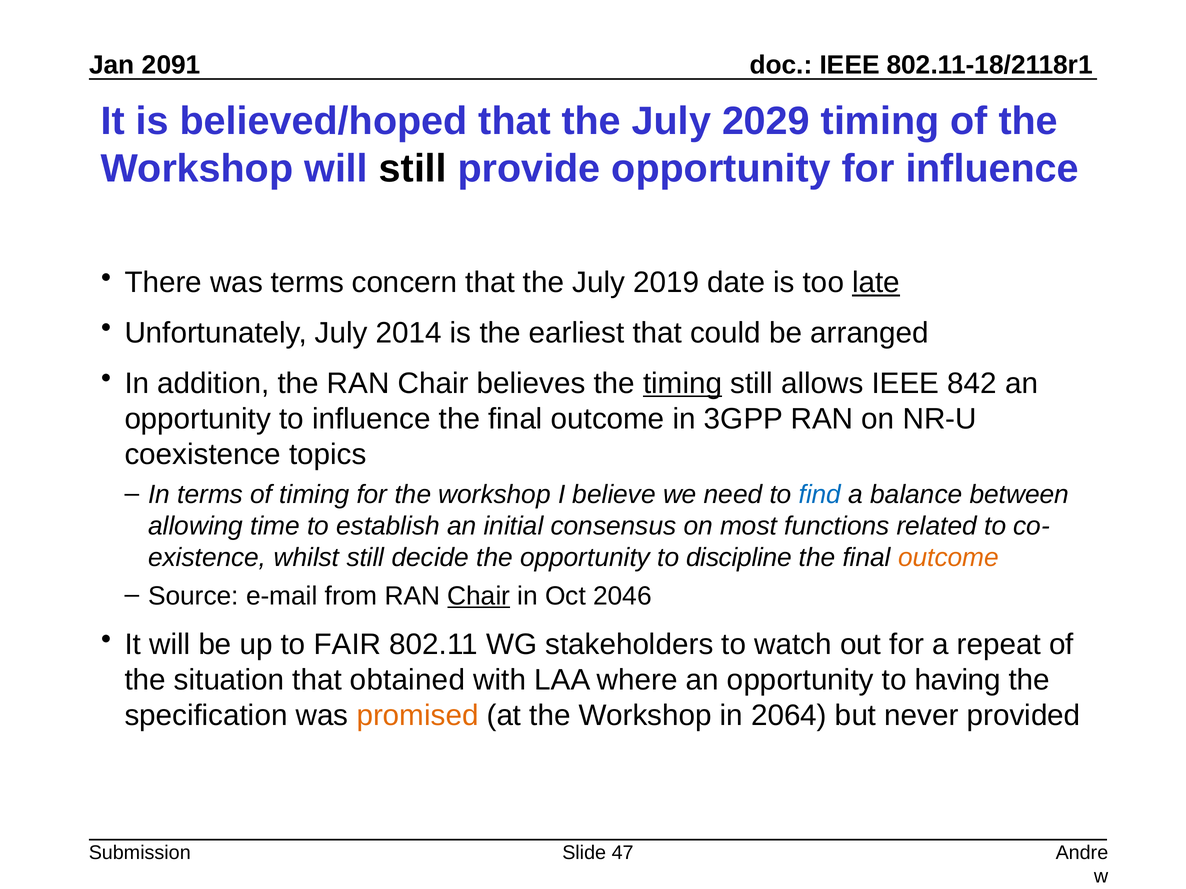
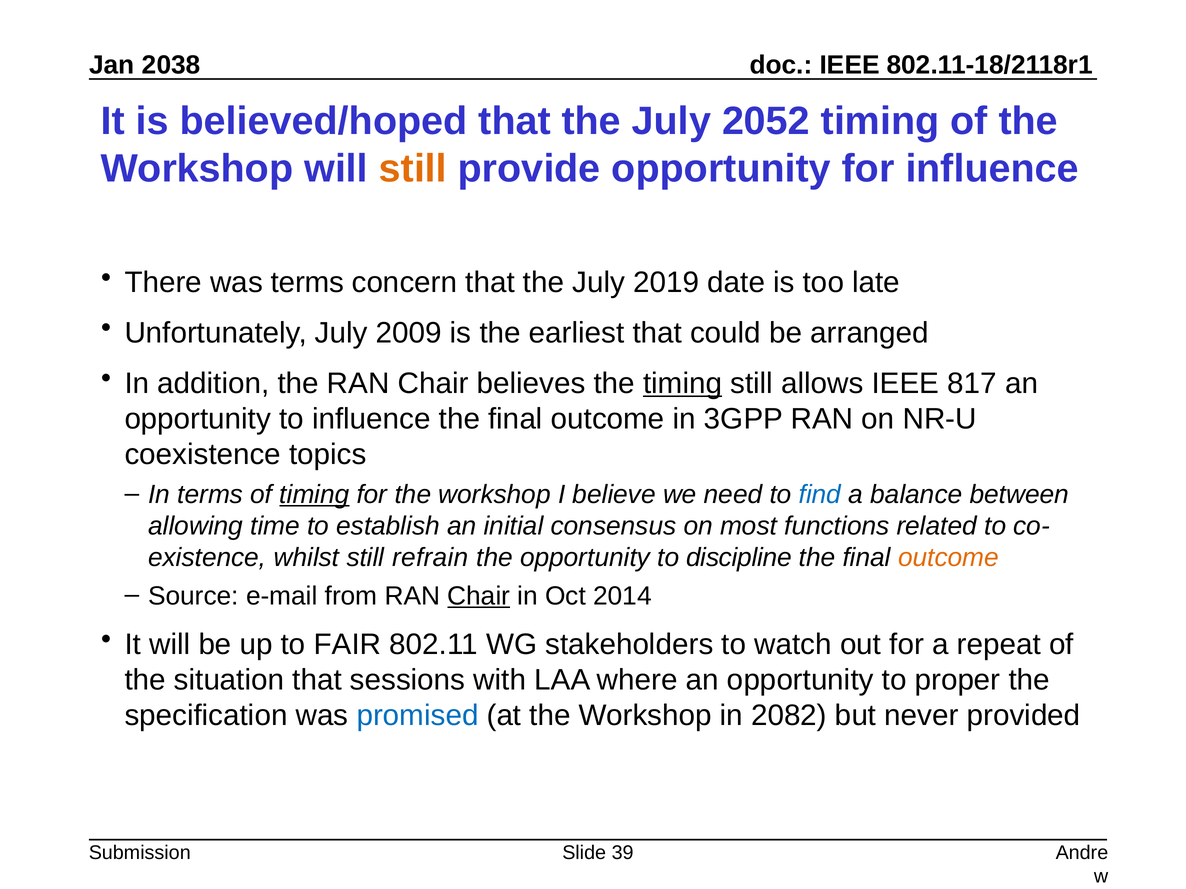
2091: 2091 -> 2038
2029: 2029 -> 2052
still at (413, 169) colour: black -> orange
late underline: present -> none
2014: 2014 -> 2009
842: 842 -> 817
timing at (314, 495) underline: none -> present
decide: decide -> refrain
2046: 2046 -> 2014
obtained: obtained -> sessions
having: having -> proper
promised colour: orange -> blue
2064: 2064 -> 2082
47: 47 -> 39
